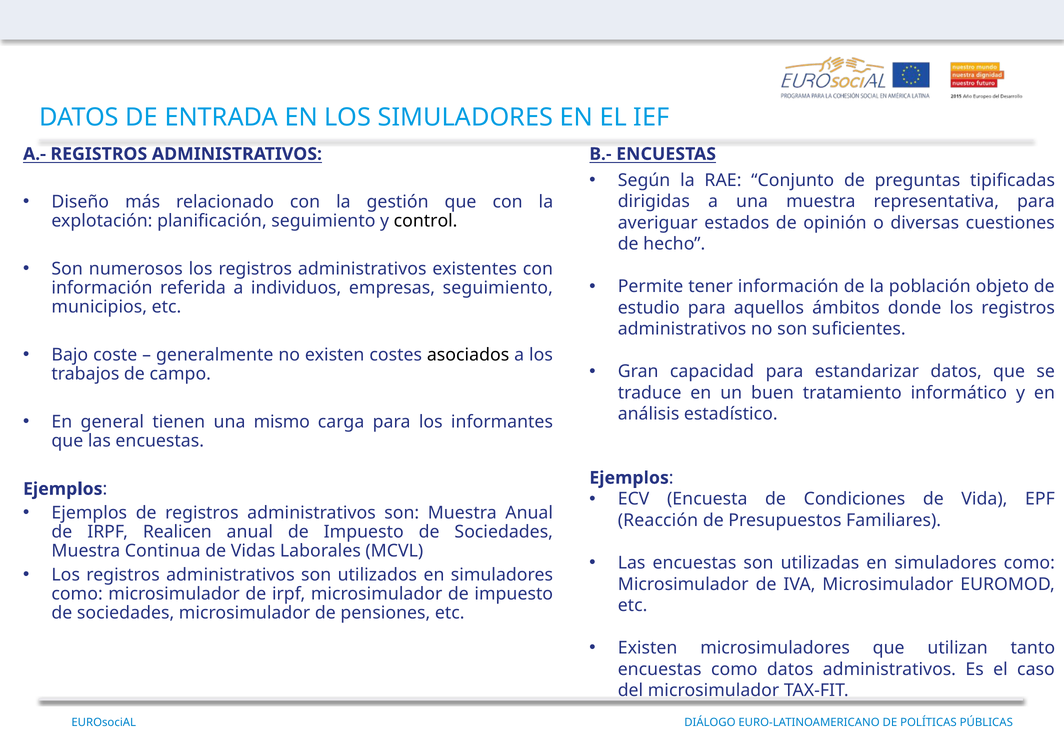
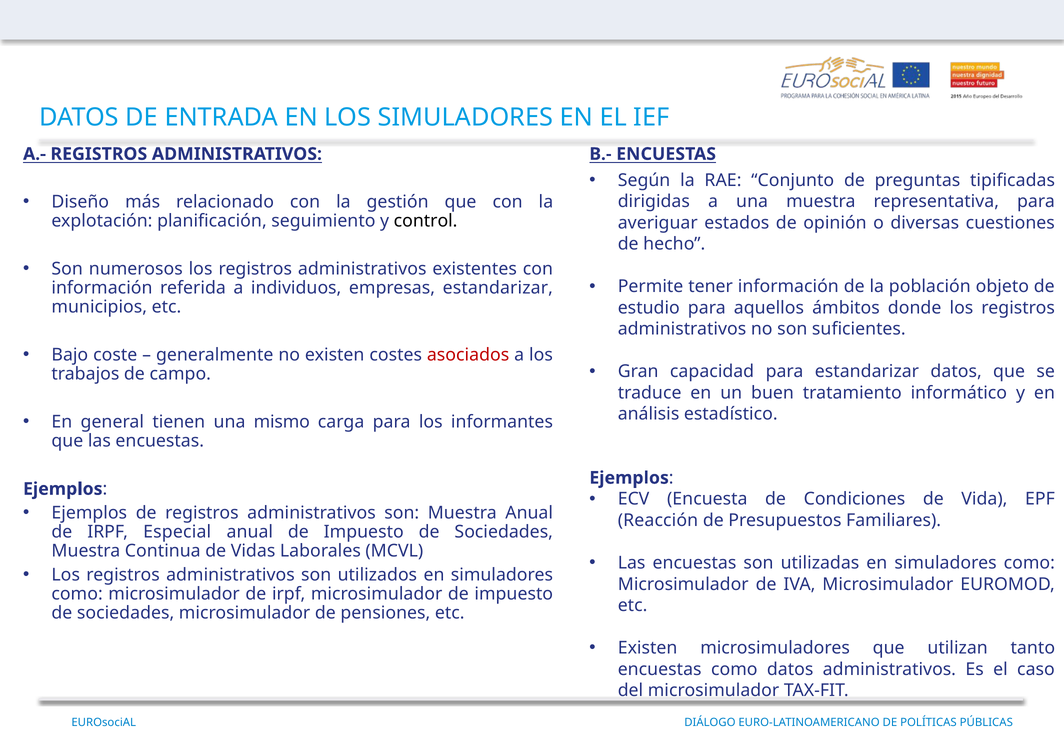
empresas seguimiento: seguimiento -> estandarizar
asociados colour: black -> red
Realicen: Realicen -> Especial
